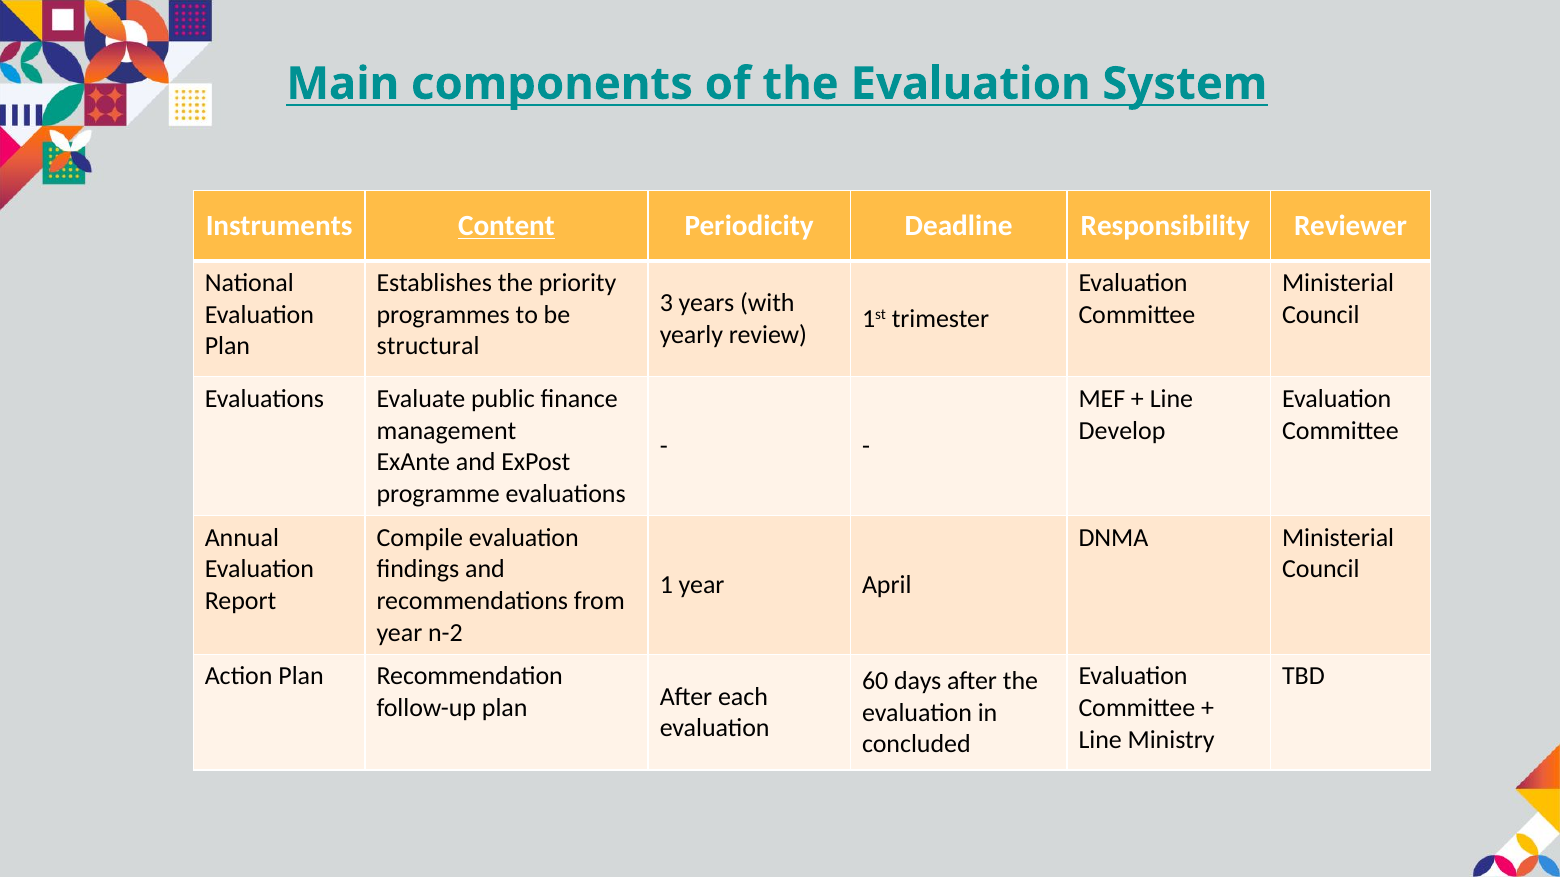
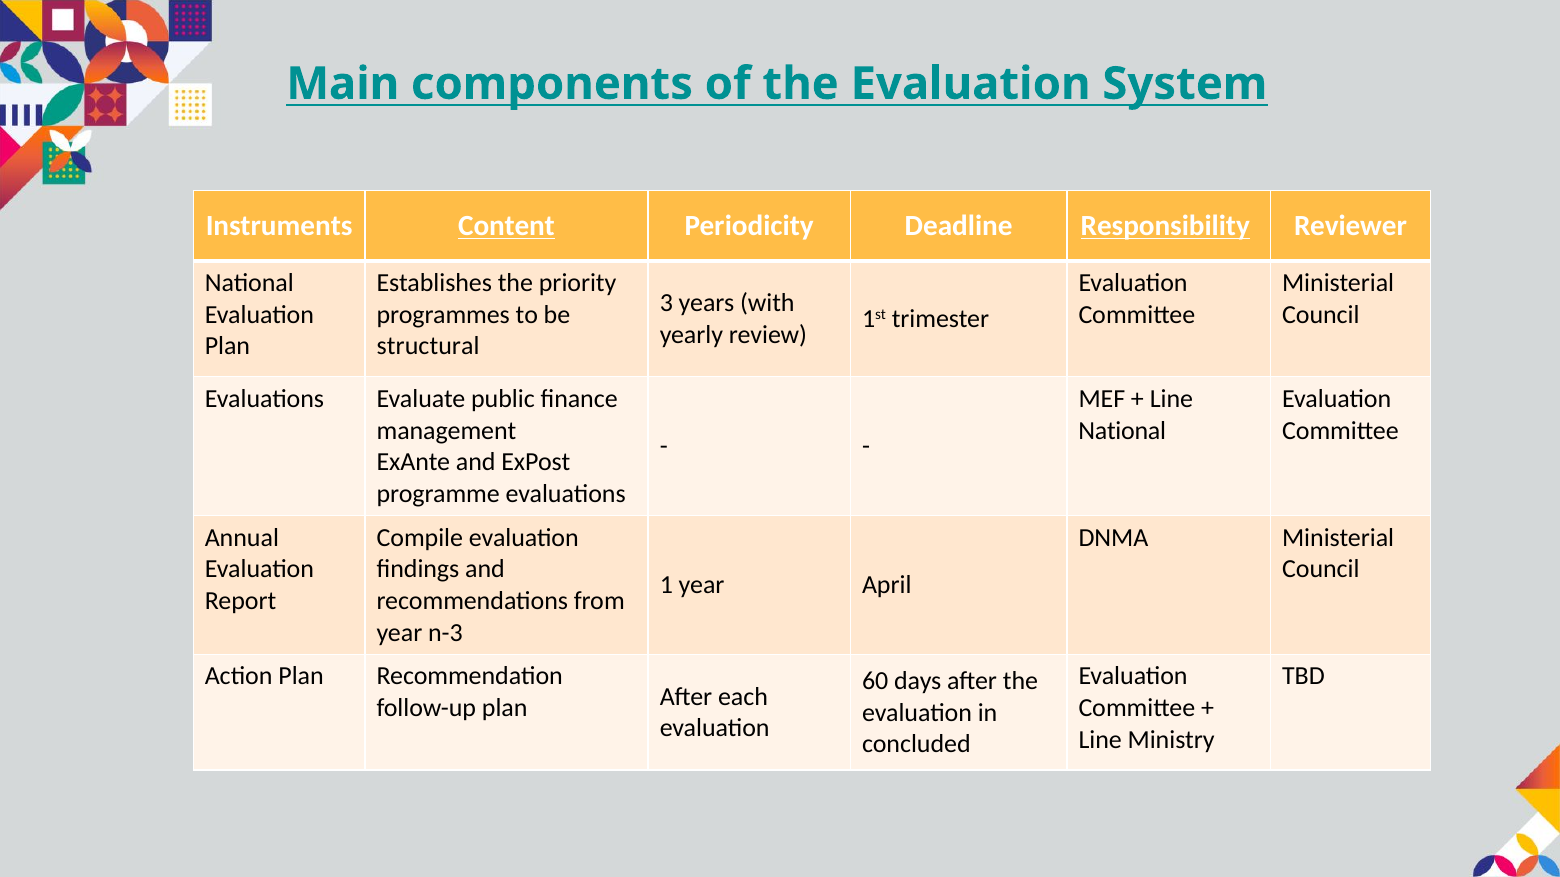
Responsibility underline: none -> present
Develop at (1122, 431): Develop -> National
n-2: n-2 -> n-3
